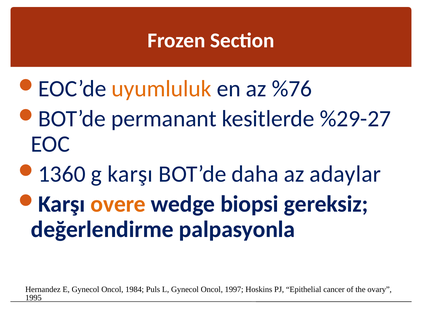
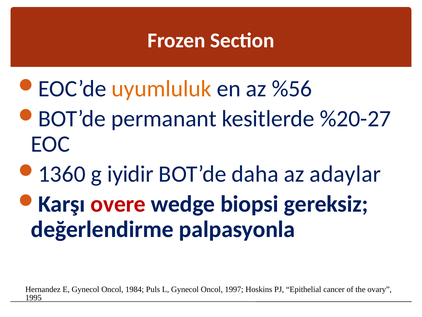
%76: %76 -> %56
%29-27: %29-27 -> %20-27
karşı: karşı -> iyidir
overe colour: orange -> red
